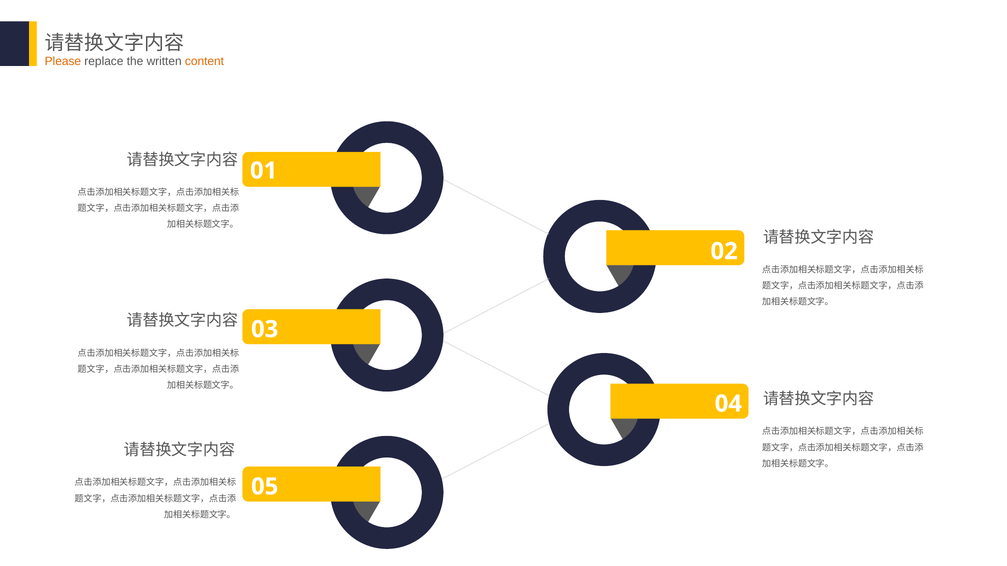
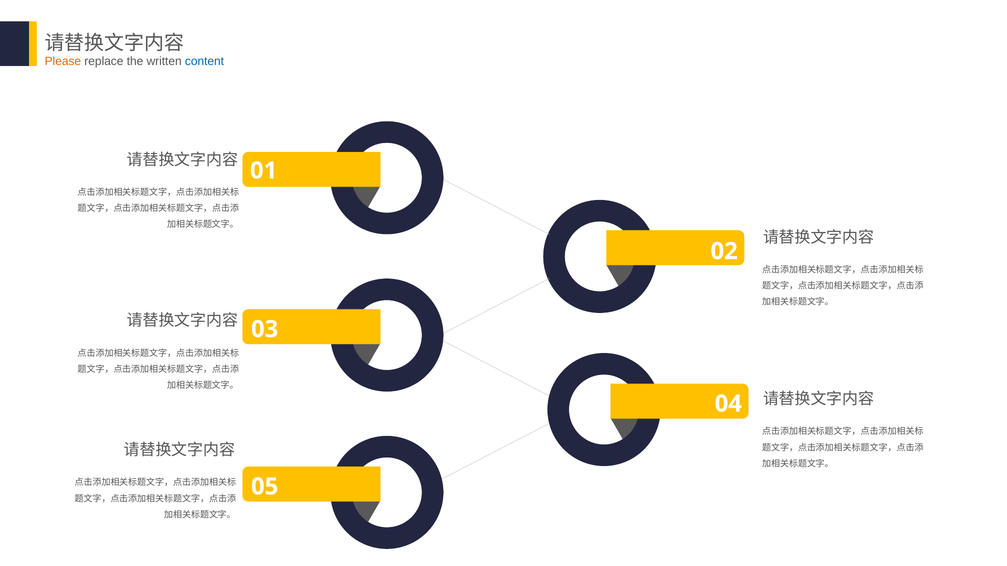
content colour: orange -> blue
